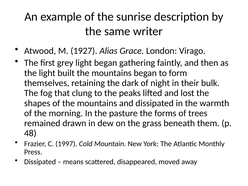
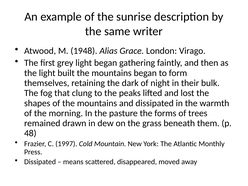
1927: 1927 -> 1948
